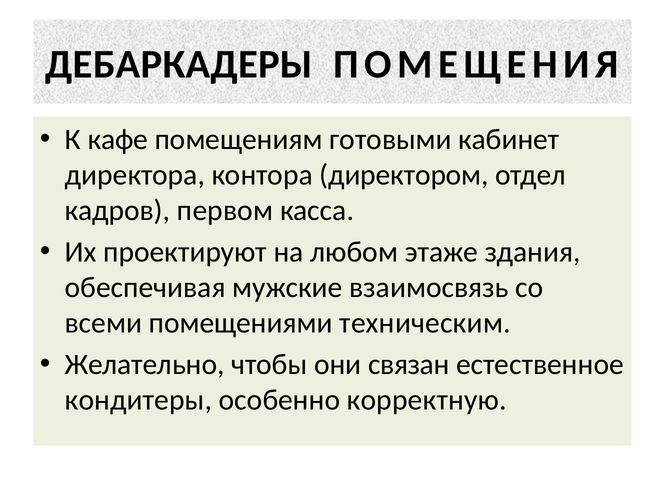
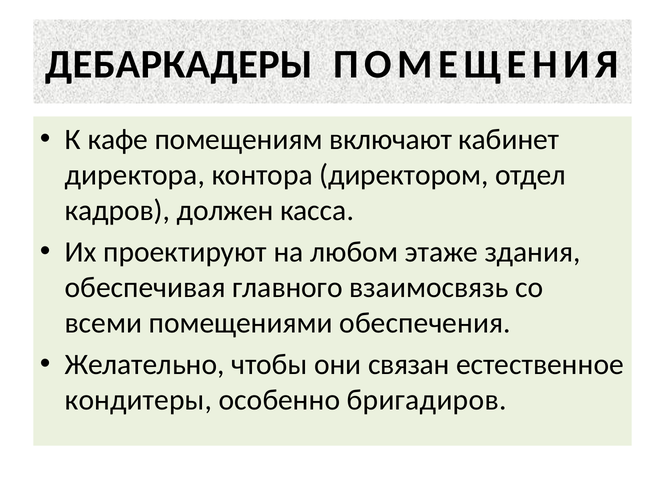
готовыми: готовыми -> включают
первом: первом -> должен
мужские: мужские -> главного
техническим: техническим -> обеспечения
корректную: корректную -> бригадиров
